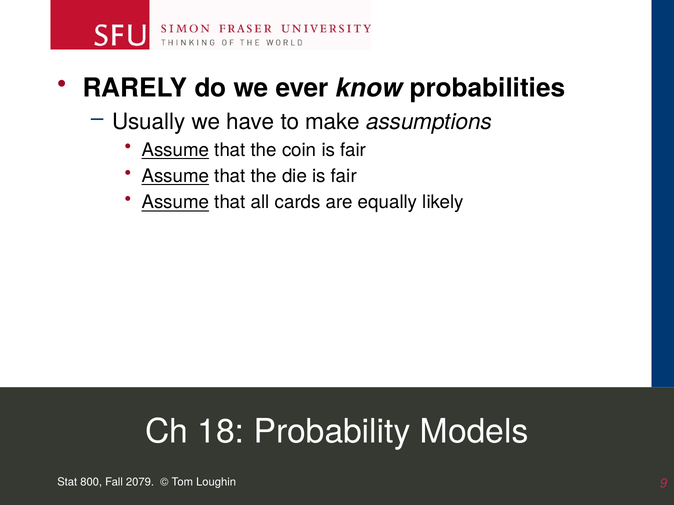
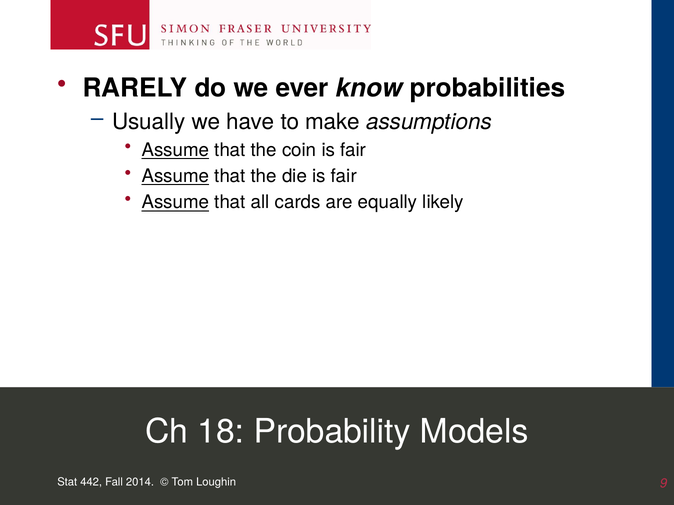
800: 800 -> 442
2079: 2079 -> 2014
